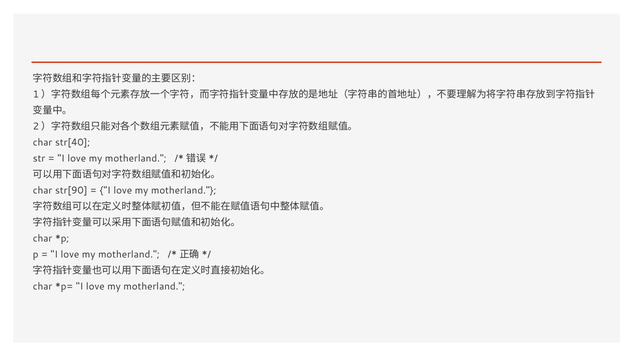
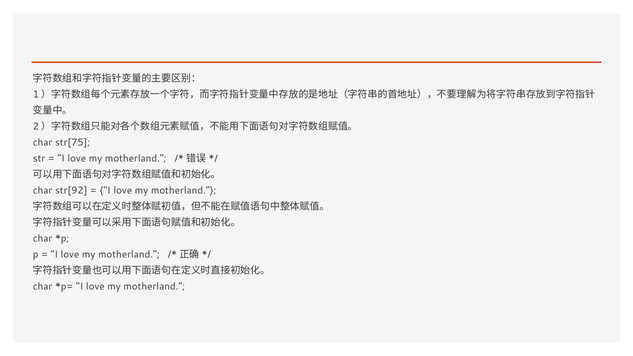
str[40: str[40 -> str[75
str[90: str[90 -> str[92
